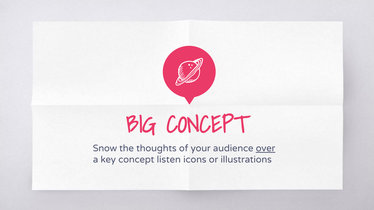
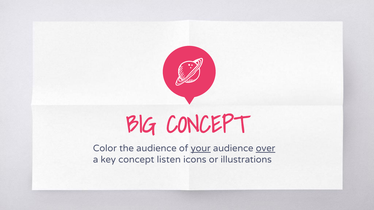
Snow: Snow -> Color
the thoughts: thoughts -> audience
your underline: none -> present
